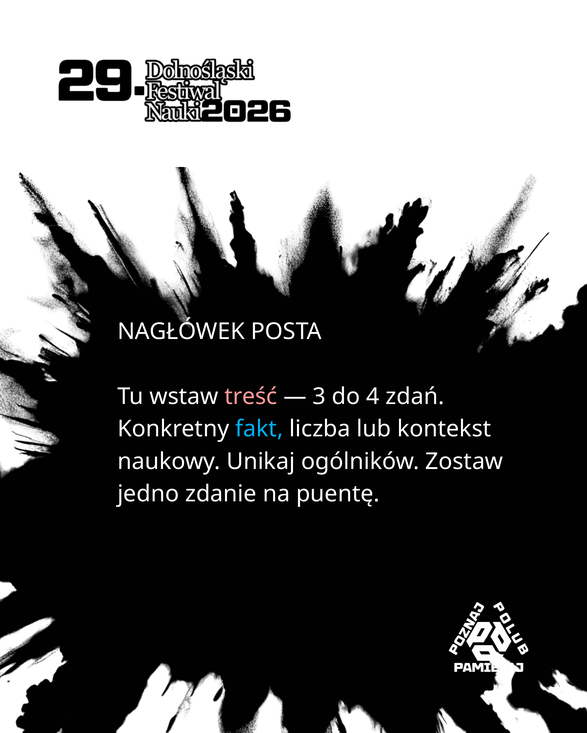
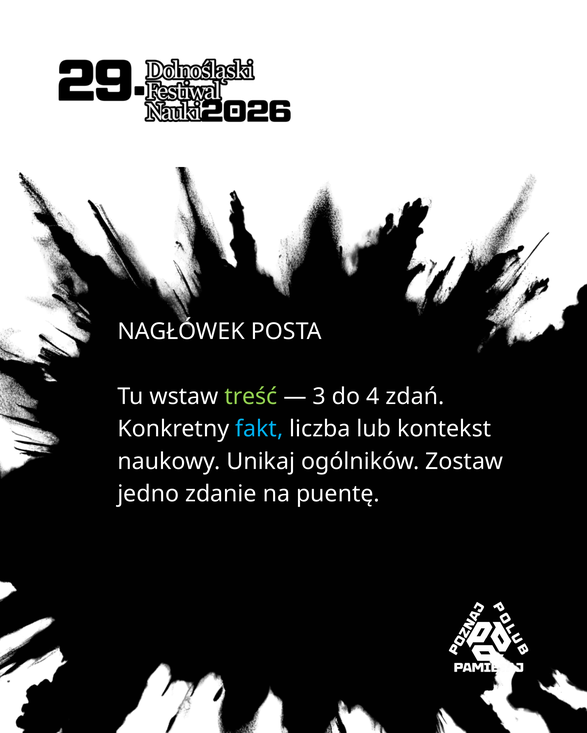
treść colour: pink -> light green
